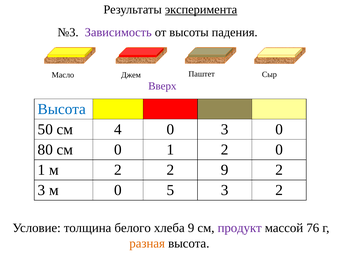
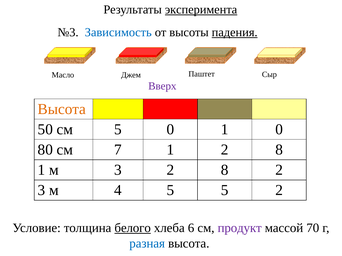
Зависимость colour: purple -> blue
падения underline: none -> present
Высота at (62, 109) colour: blue -> orange
см 4: 4 -> 5
0 3: 3 -> 1
см 0: 0 -> 7
1 2 0: 0 -> 8
м 2: 2 -> 3
9 at (225, 170): 9 -> 8
м 0: 0 -> 4
5 3: 3 -> 5
белого underline: none -> present
хлеба 9: 9 -> 6
76: 76 -> 70
разная colour: orange -> blue
